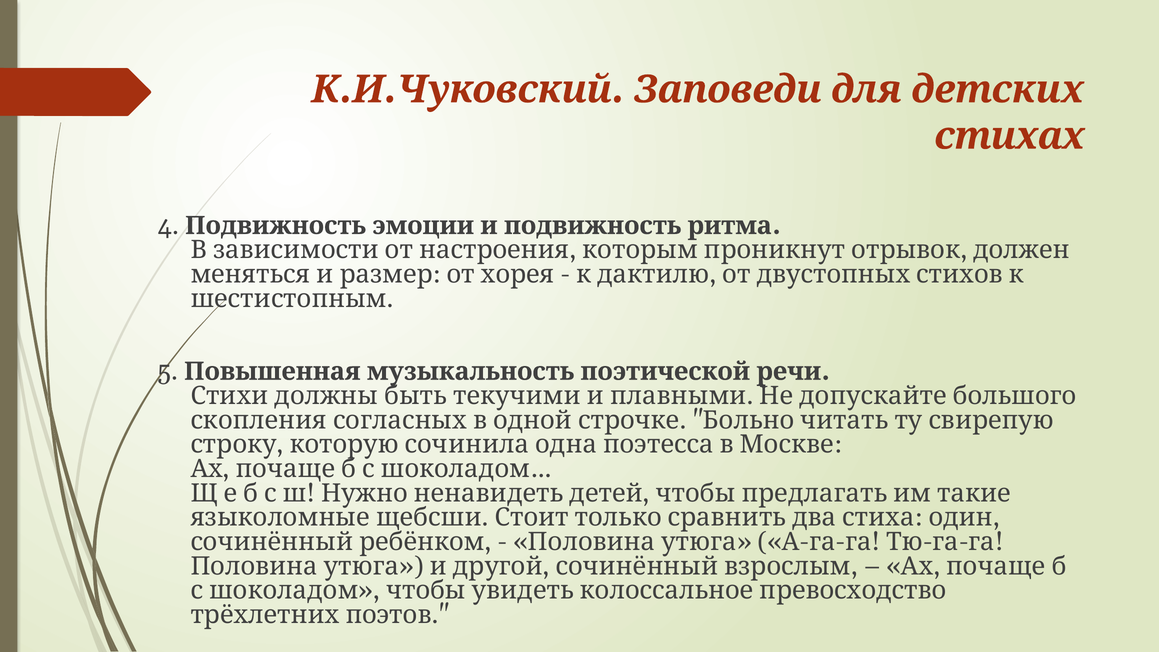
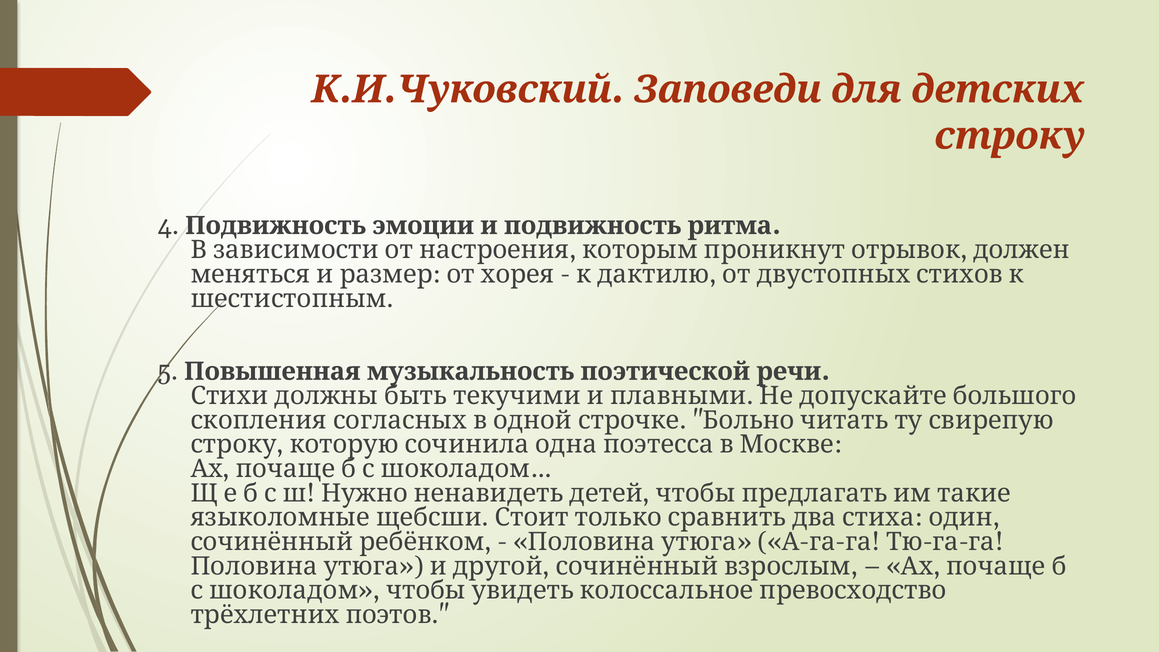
стихах at (1010, 136): стихах -> строку
